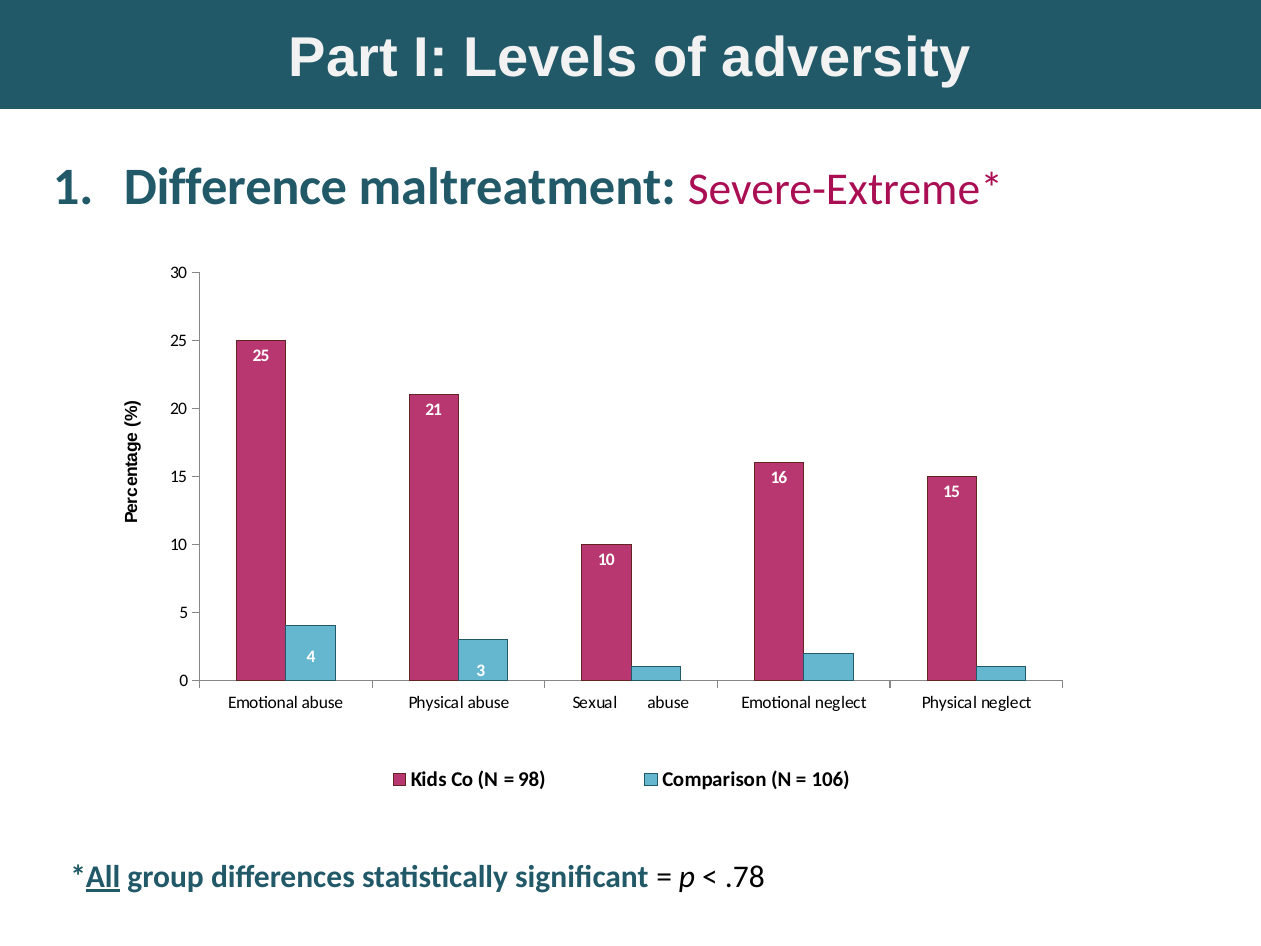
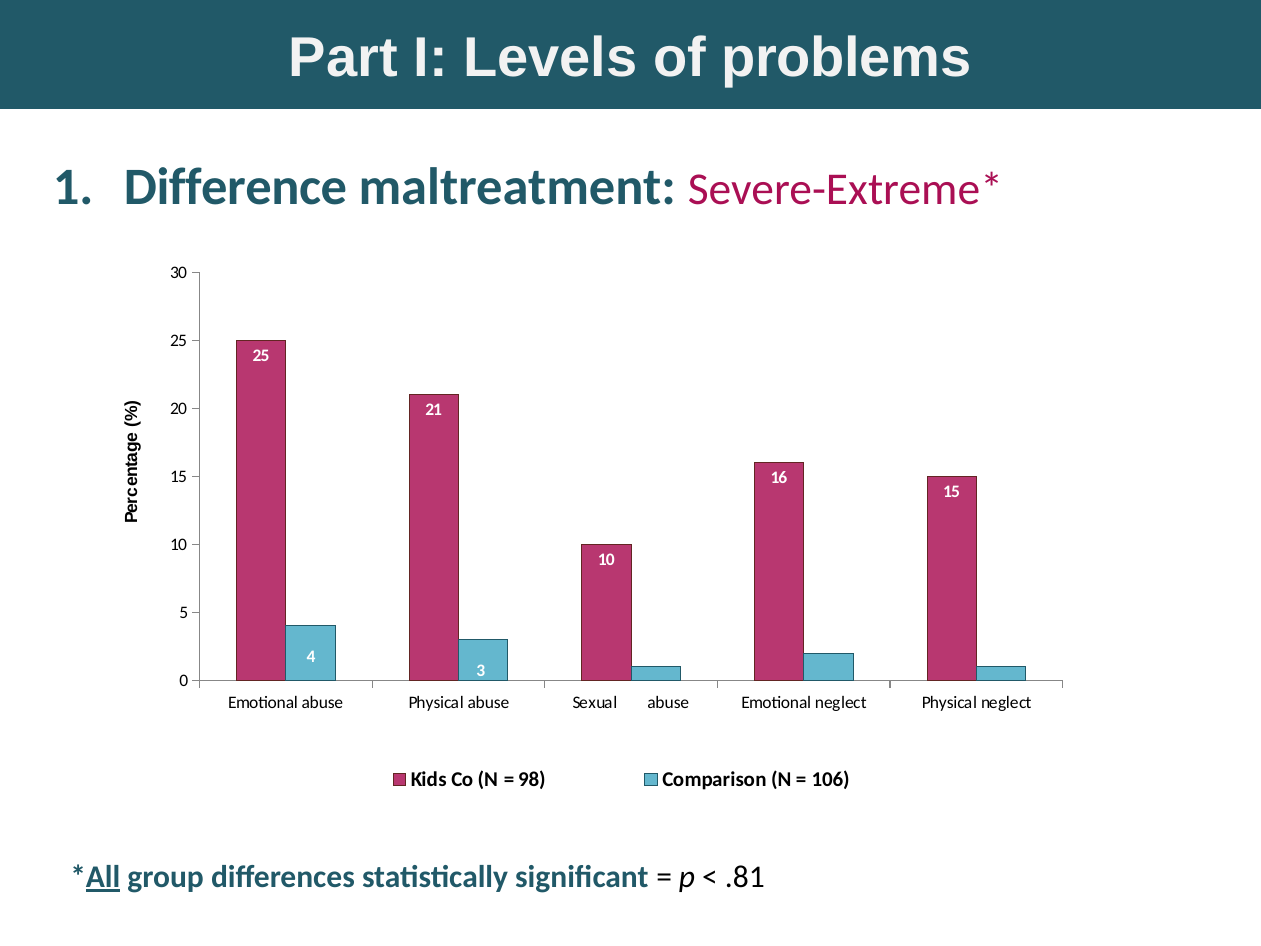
adversity: adversity -> problems
.78: .78 -> .81
